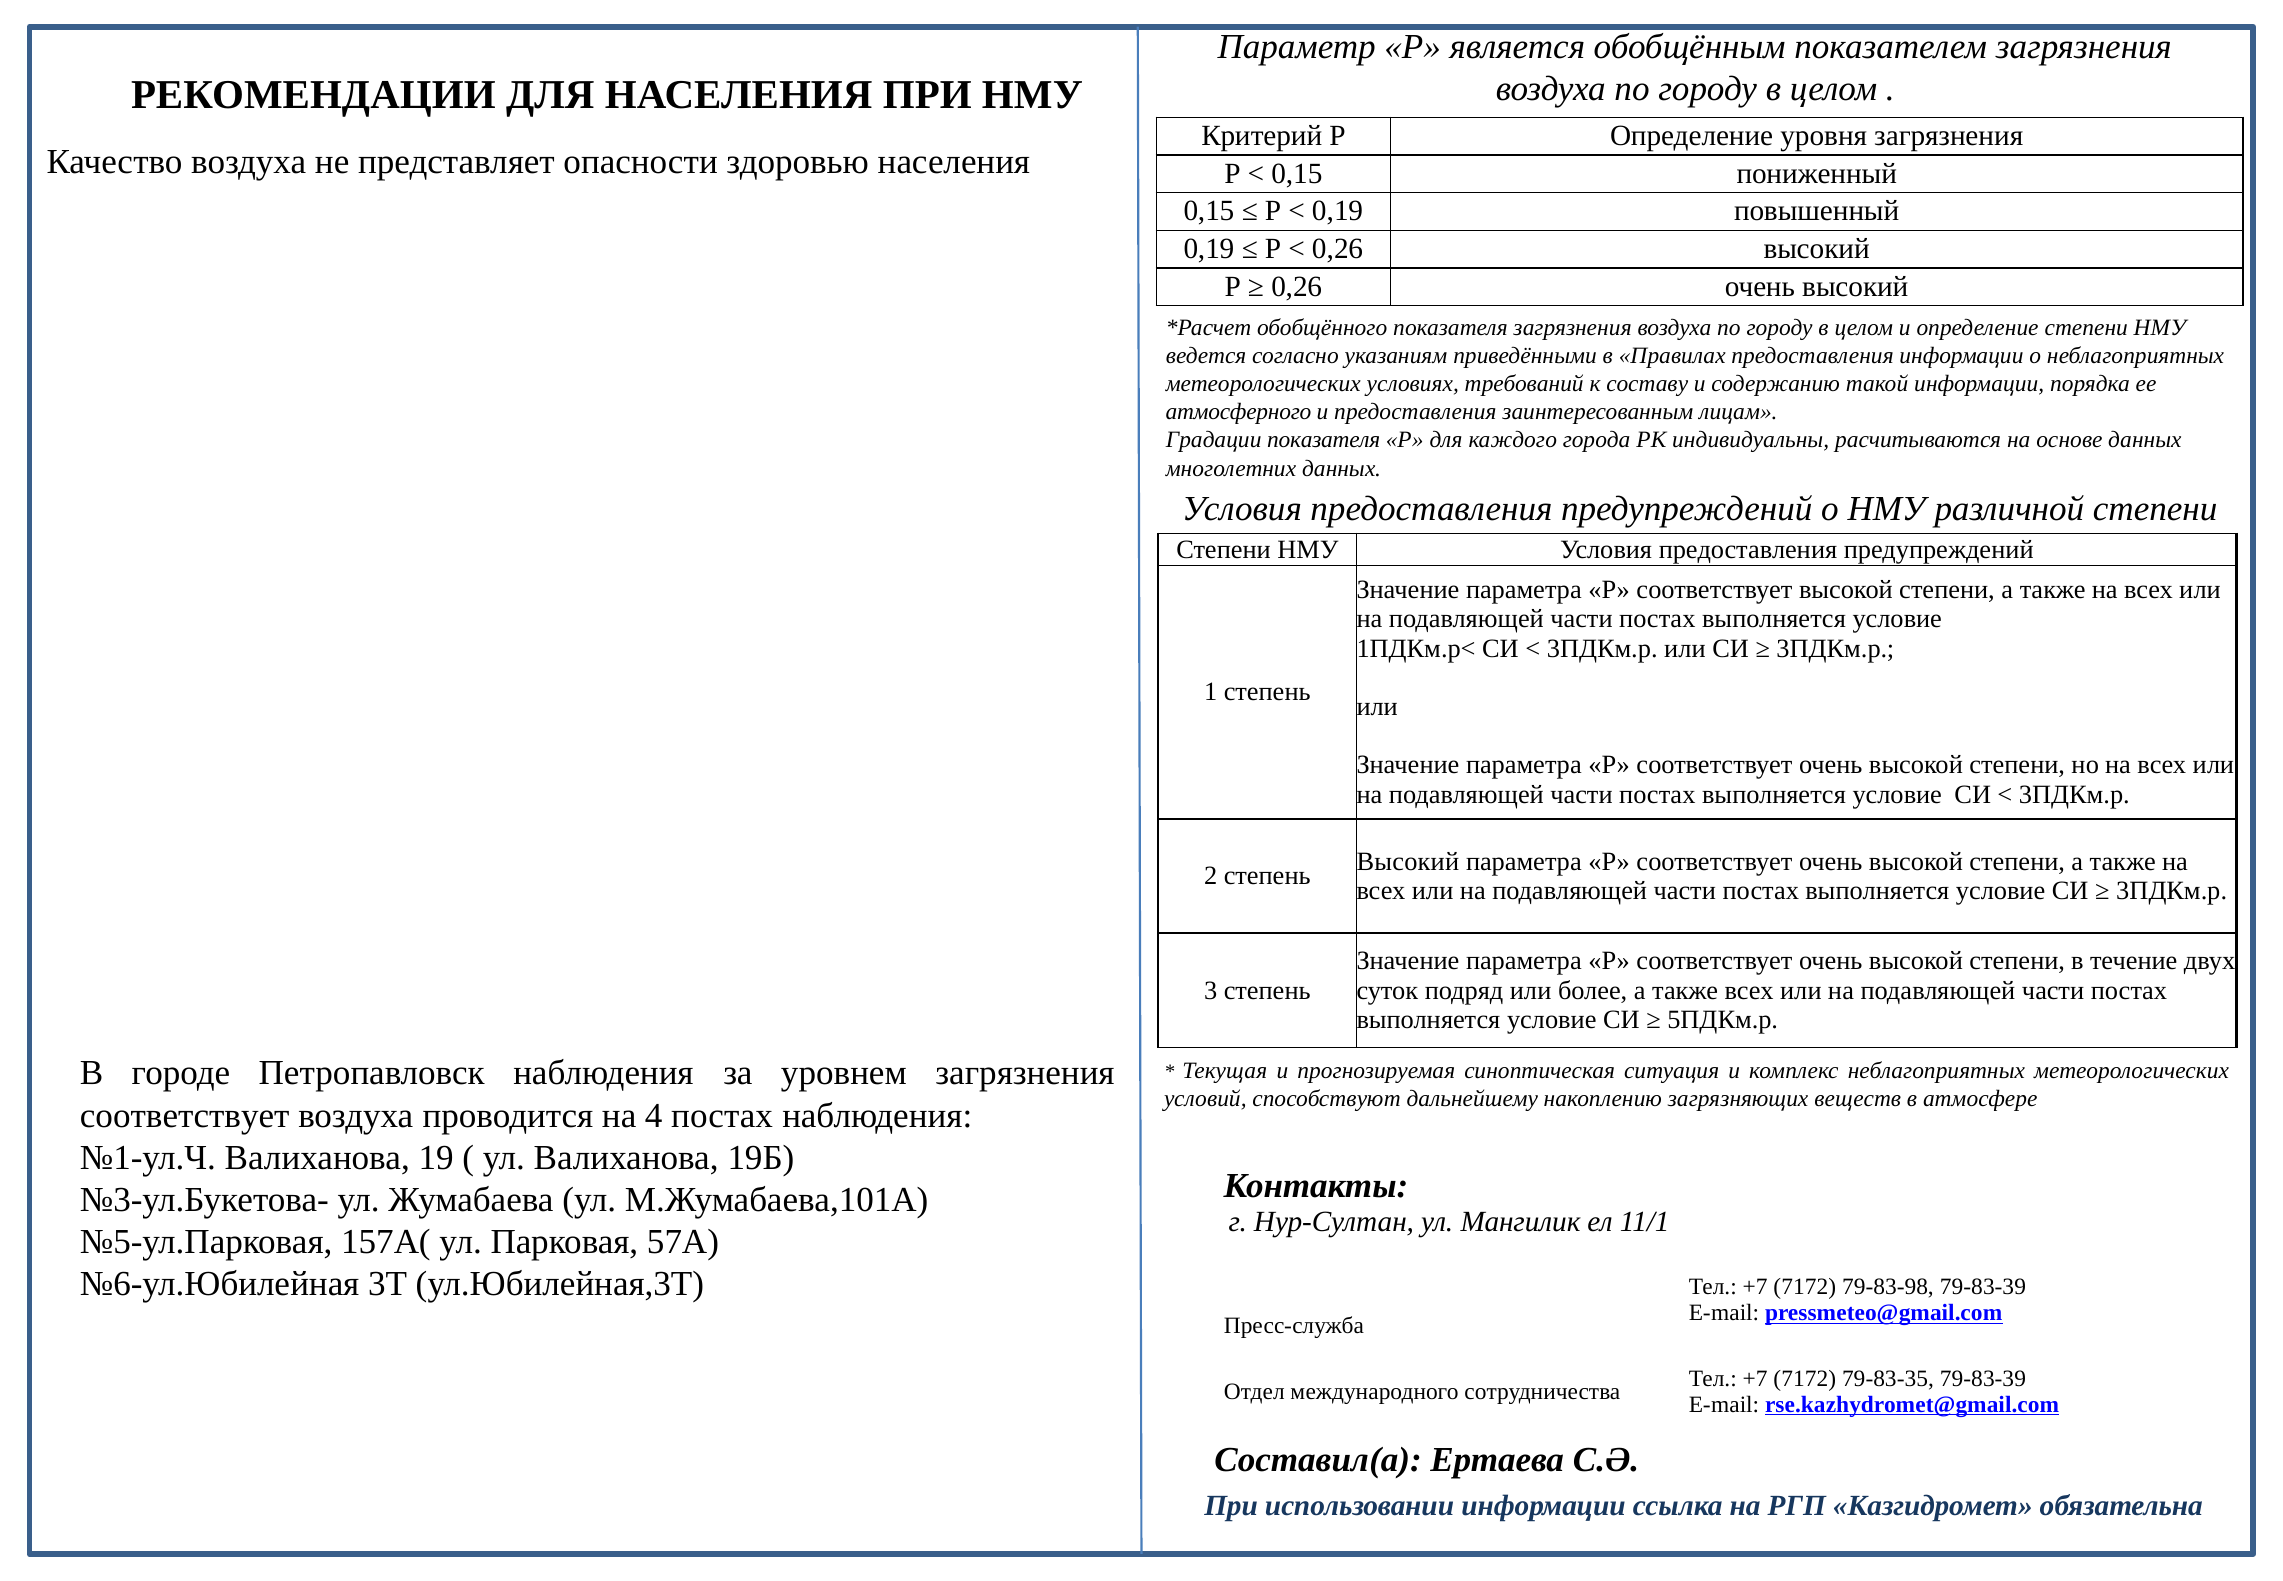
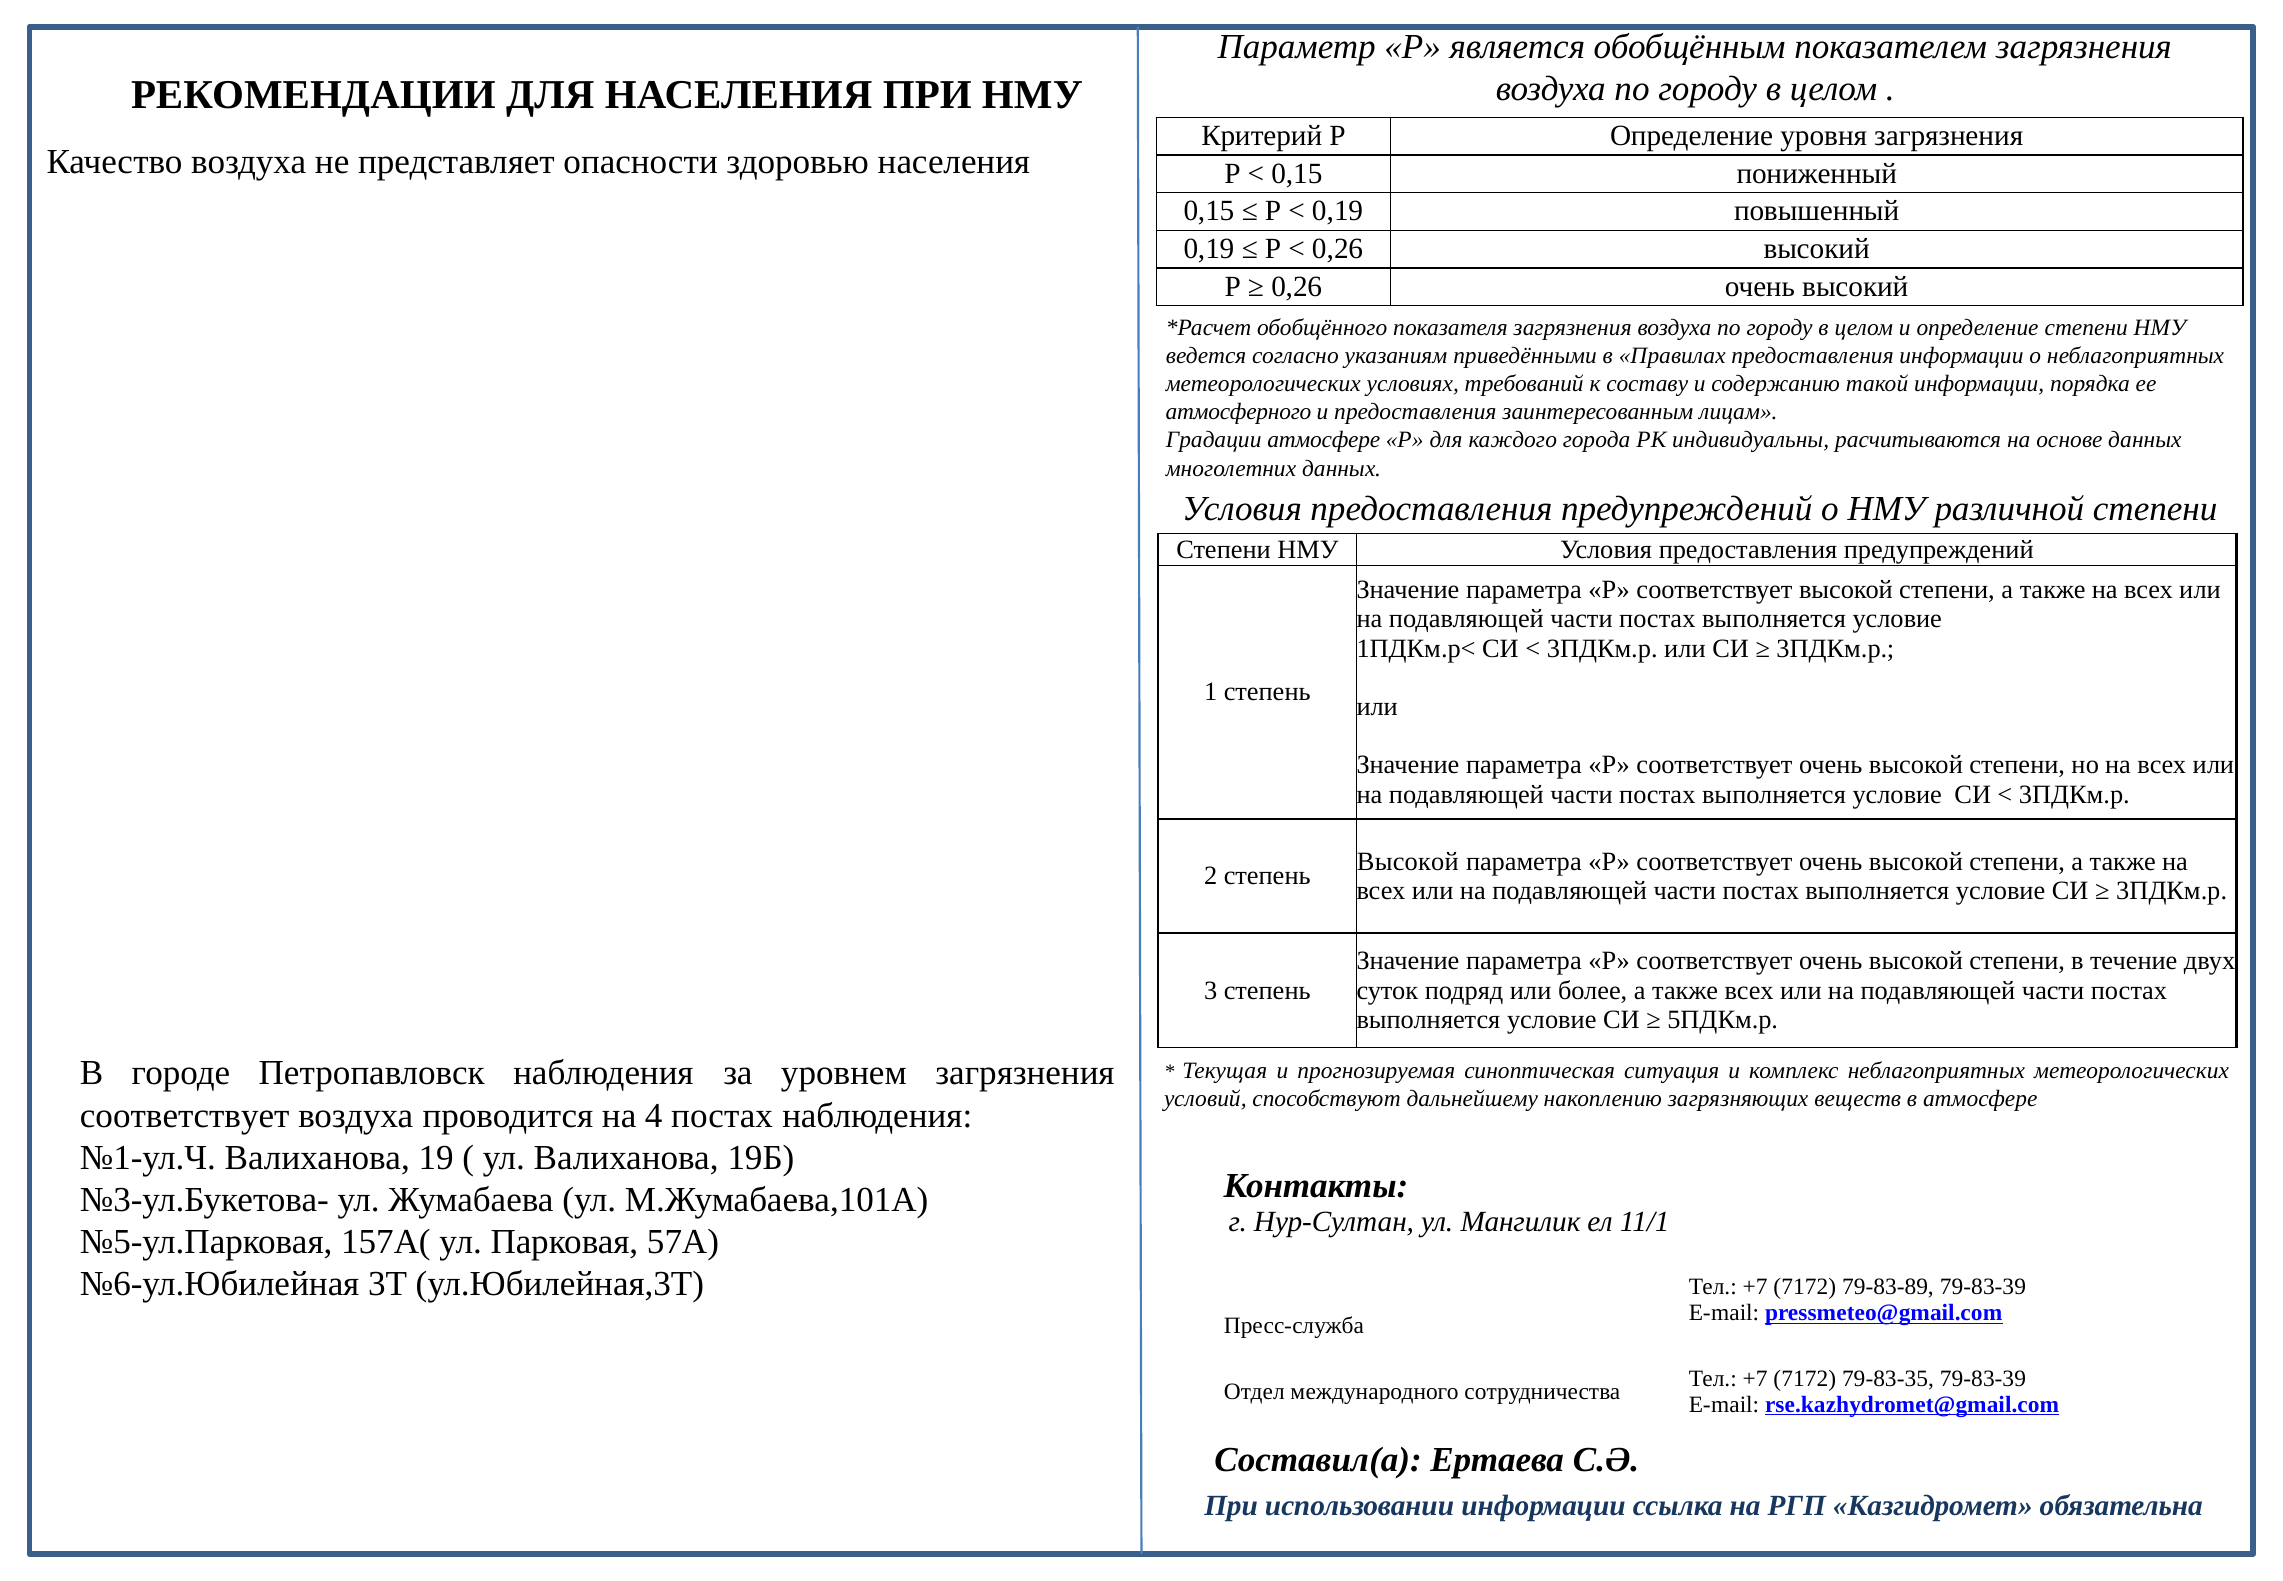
Градации показателя: показателя -> атмосфере
Высокий at (1408, 861): Высокий -> Высокой
79-83-98: 79-83-98 -> 79-83-89
